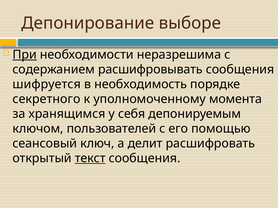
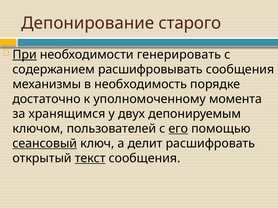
выборе: выборе -> старого
неразрешима: неразрешима -> генерировать
шифруется: шифруется -> механизмы
секретного: секретного -> достаточно
себя: себя -> двух
его underline: none -> present
сеансовый underline: none -> present
